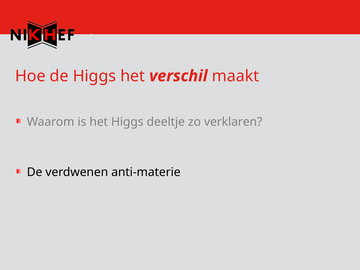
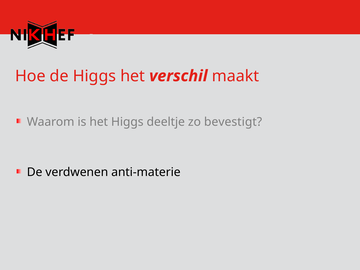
verklaren: verklaren -> bevestigt
